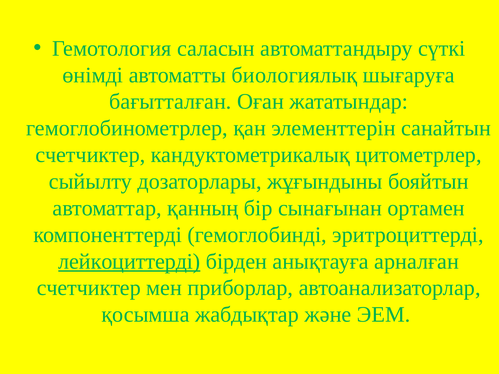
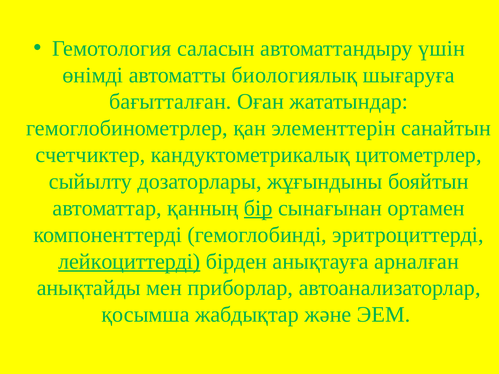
сүткі: сүткі -> үшін
бір underline: none -> present
счетчиктер at (89, 288): счетчиктер -> анықтайды
